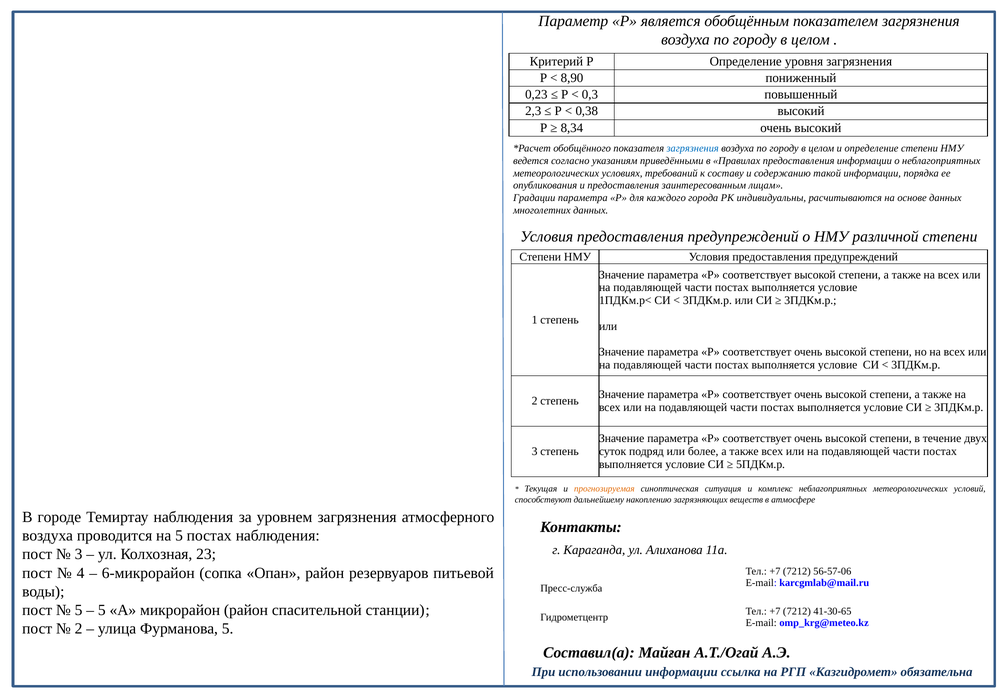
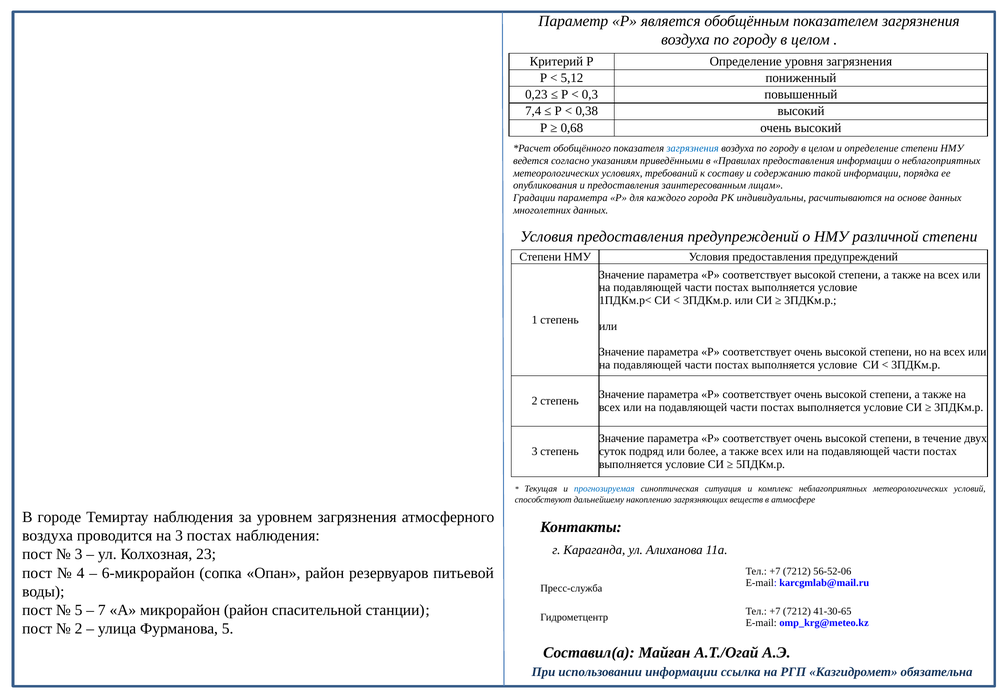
8,90: 8,90 -> 5,12
2,3: 2,3 -> 7,4
8,34: 8,34 -> 0,68
прогнозируемая colour: orange -> blue
на 5: 5 -> 3
56-57-06: 56-57-06 -> 56-52-06
5 at (102, 610): 5 -> 7
